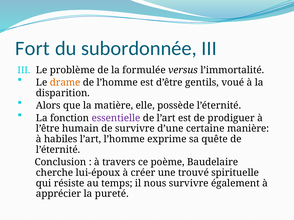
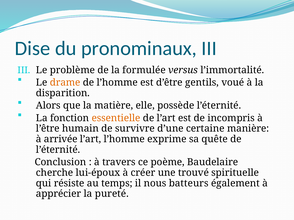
Fort: Fort -> Dise
subordonnée: subordonnée -> pronominaux
essentielle colour: purple -> orange
prodiguer: prodiguer -> incompris
habiles: habiles -> arrivée
nous survivre: survivre -> batteurs
